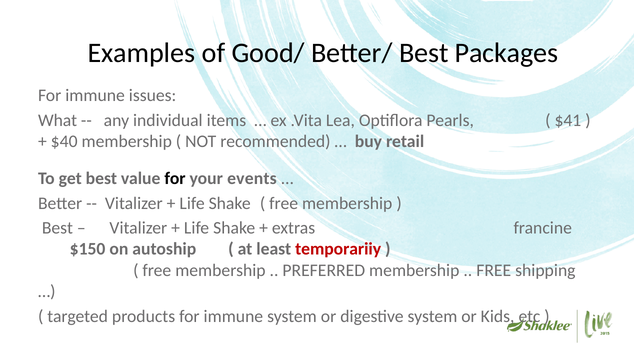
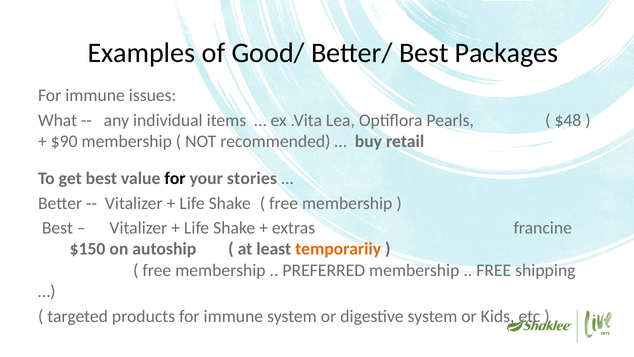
$41: $41 -> $48
$40: $40 -> $90
events: events -> stories
temporariiy colour: red -> orange
